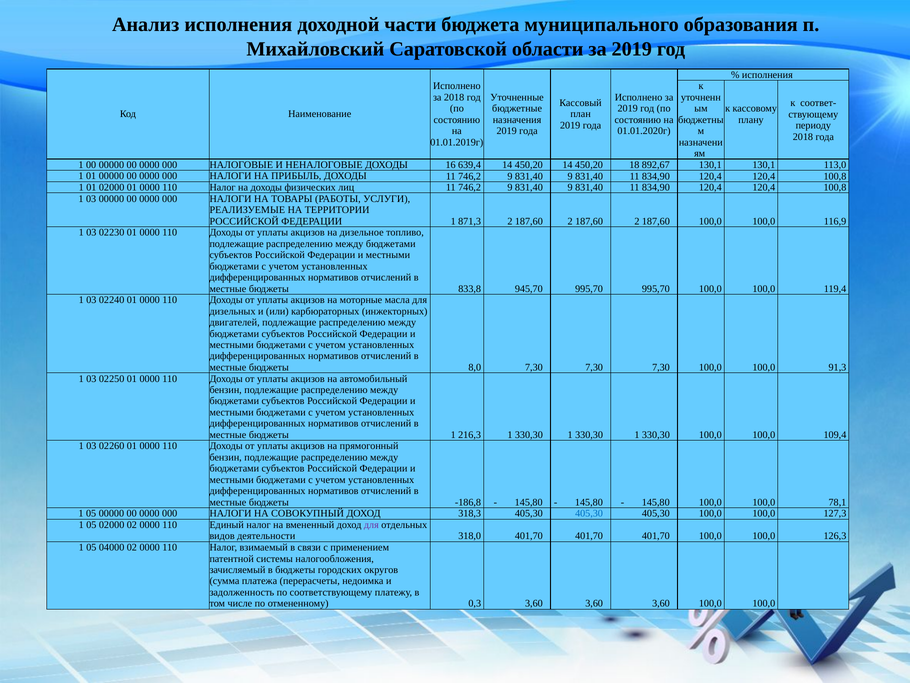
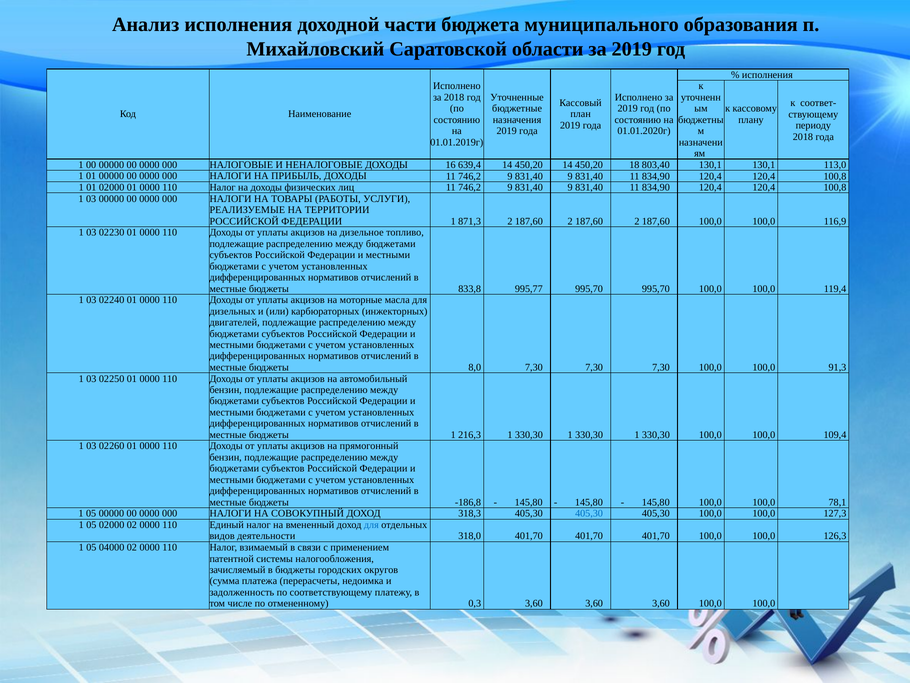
892,67: 892,67 -> 803,40
945,70: 945,70 -> 995,77
для at (371, 525) colour: purple -> blue
